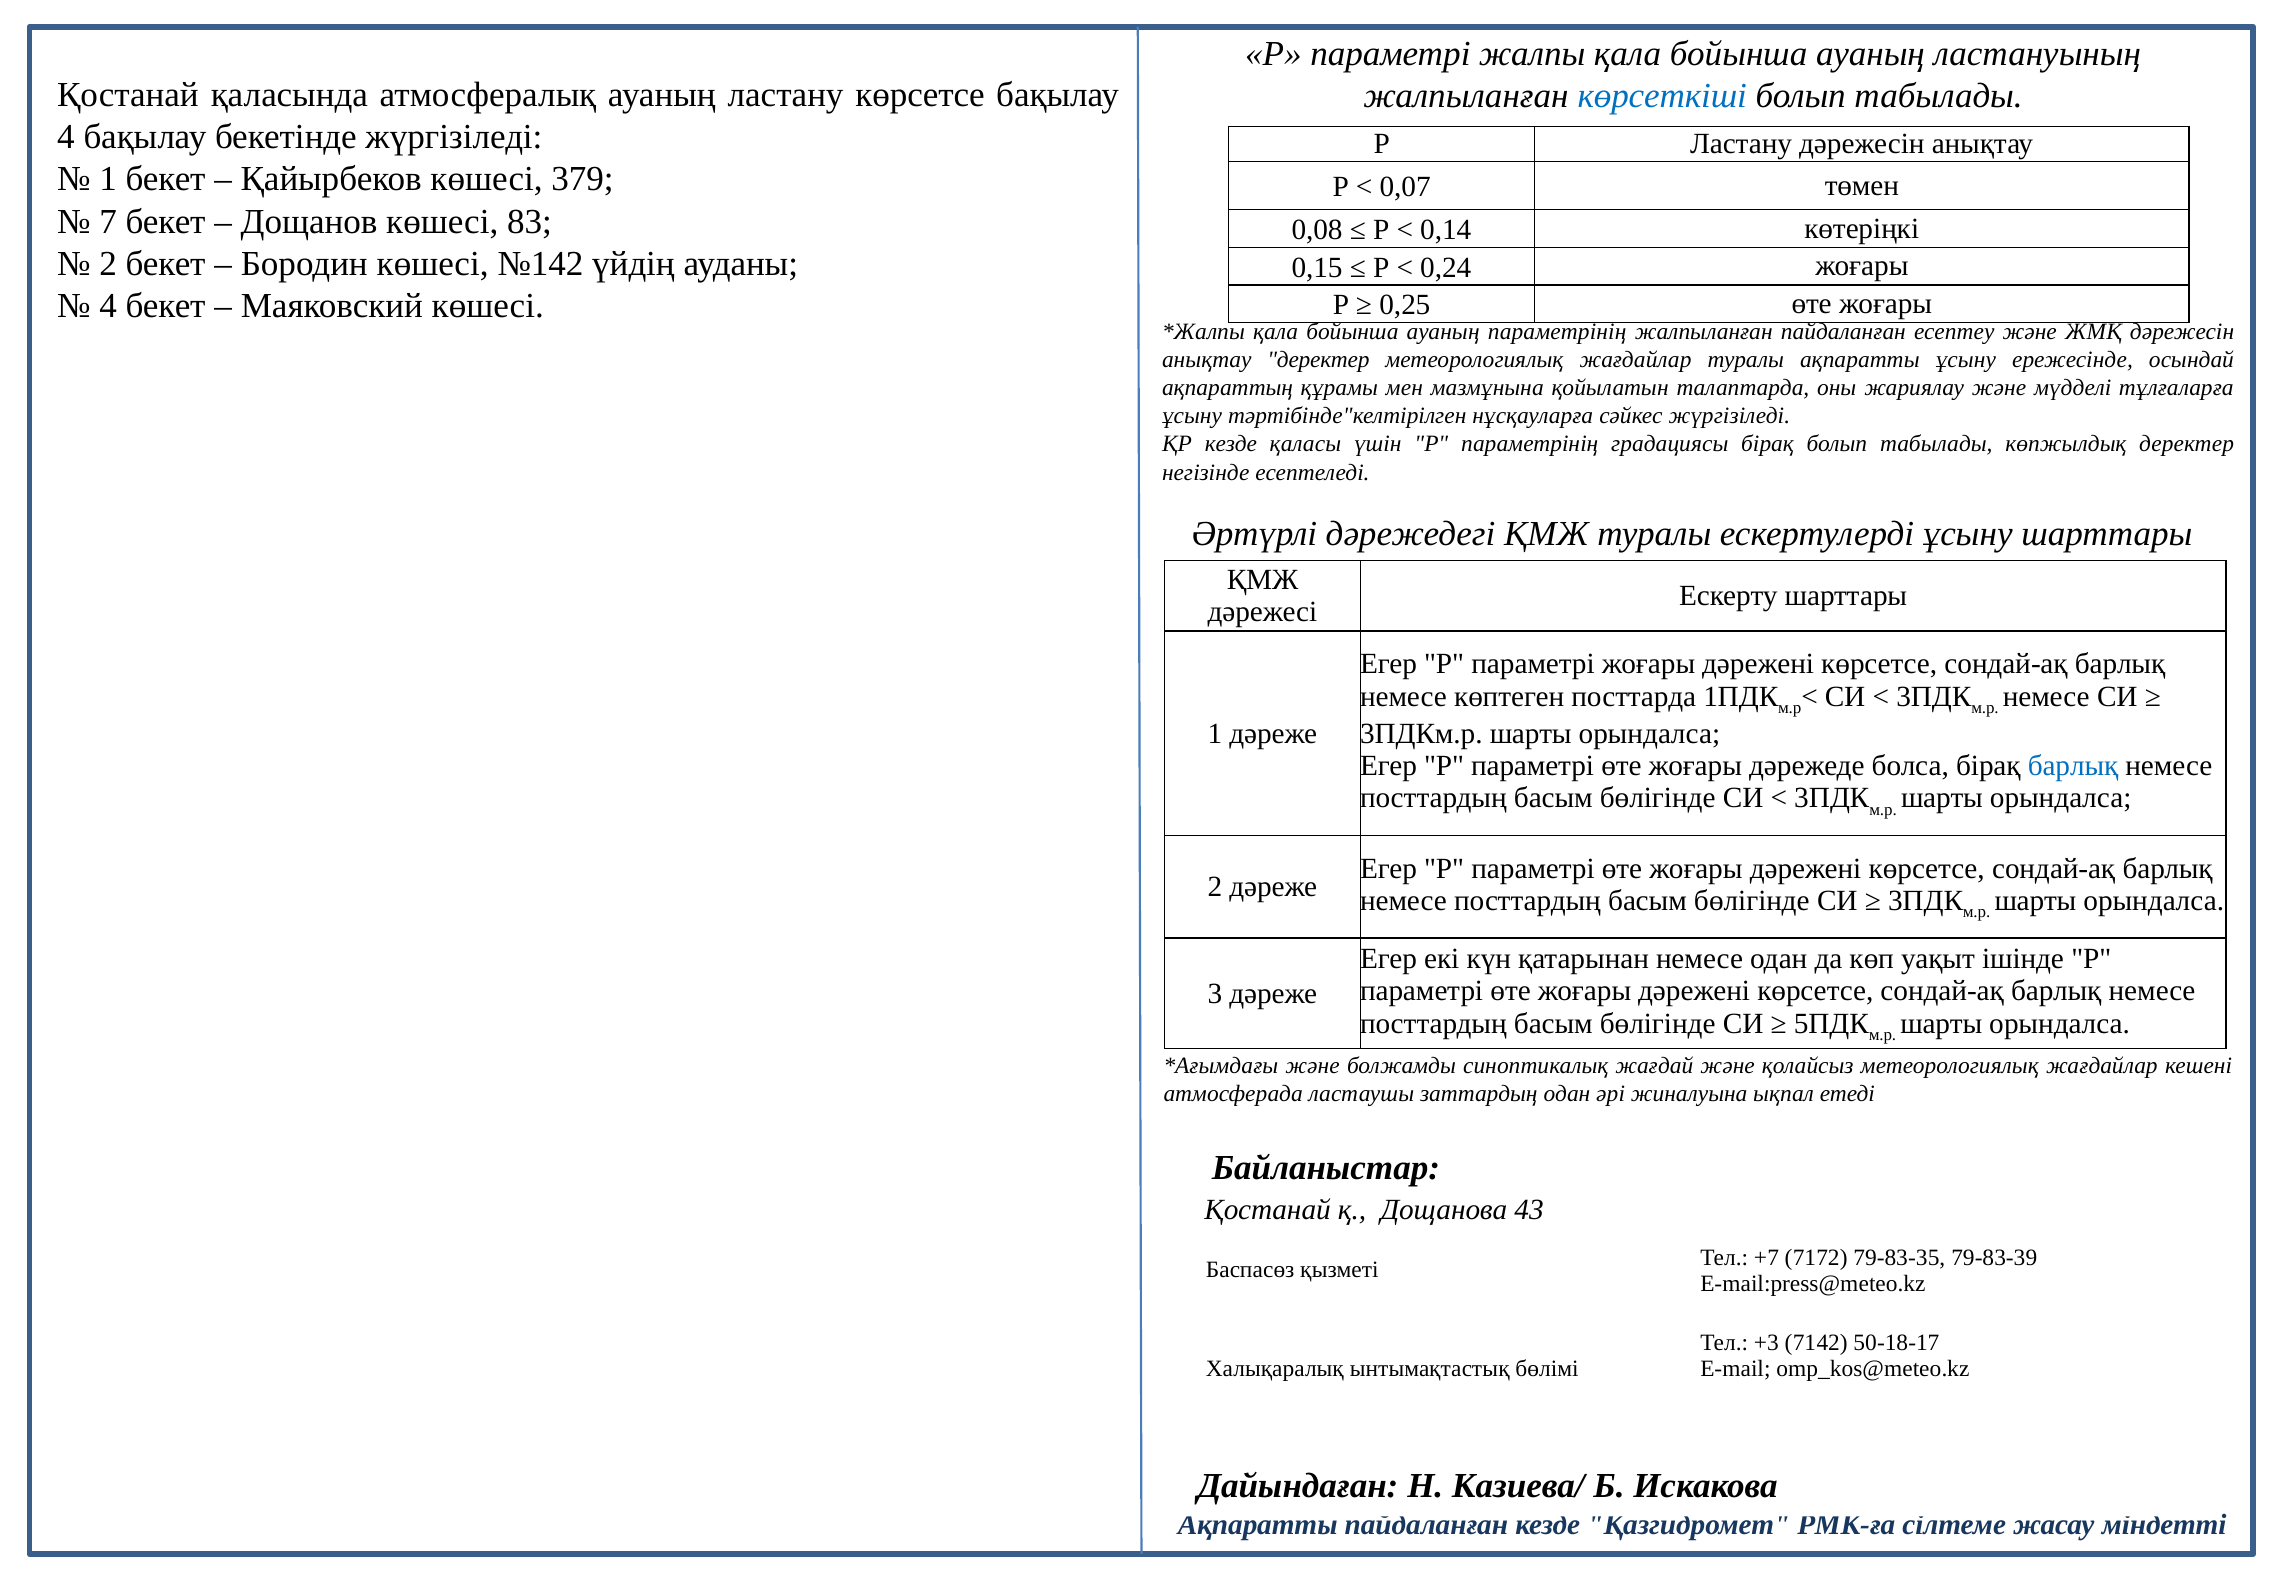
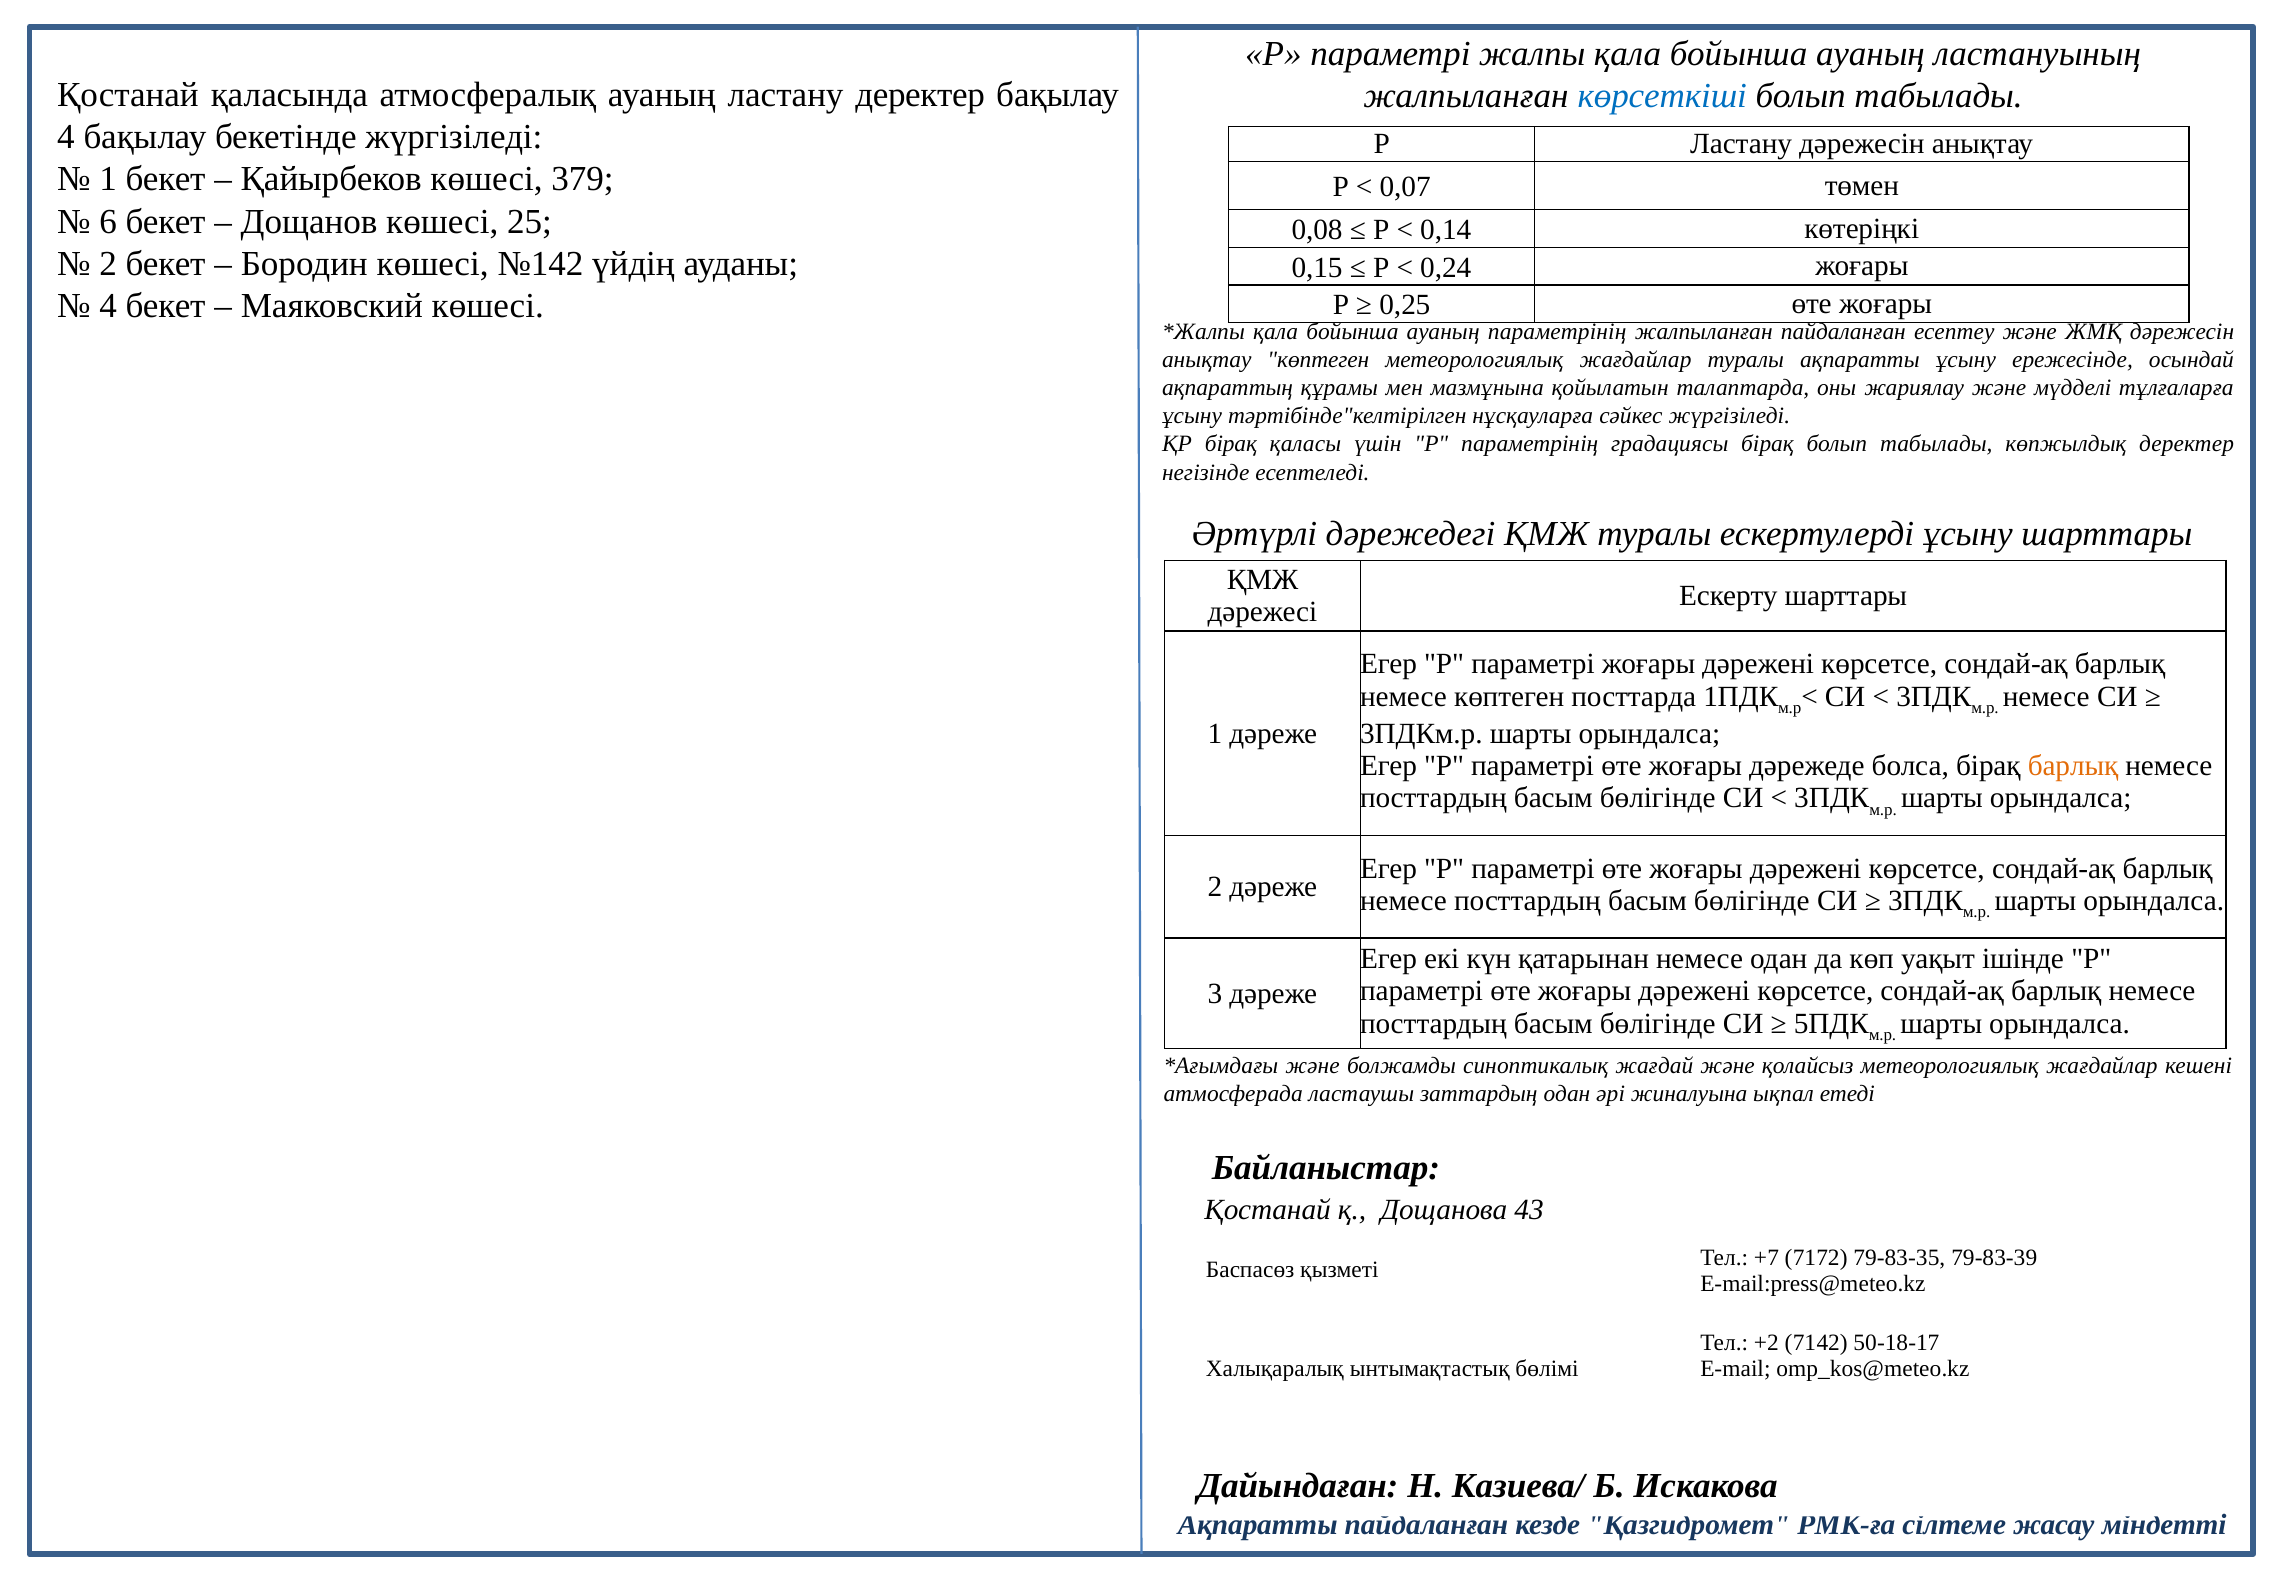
ластану көрсетсе: көрсетсе -> деректер
7: 7 -> 6
83: 83 -> 25
анықтау деректер: деректер -> көптеген
ҚР кезде: кезде -> бірақ
барлық at (2073, 765) colour: blue -> orange
+3: +3 -> +2
